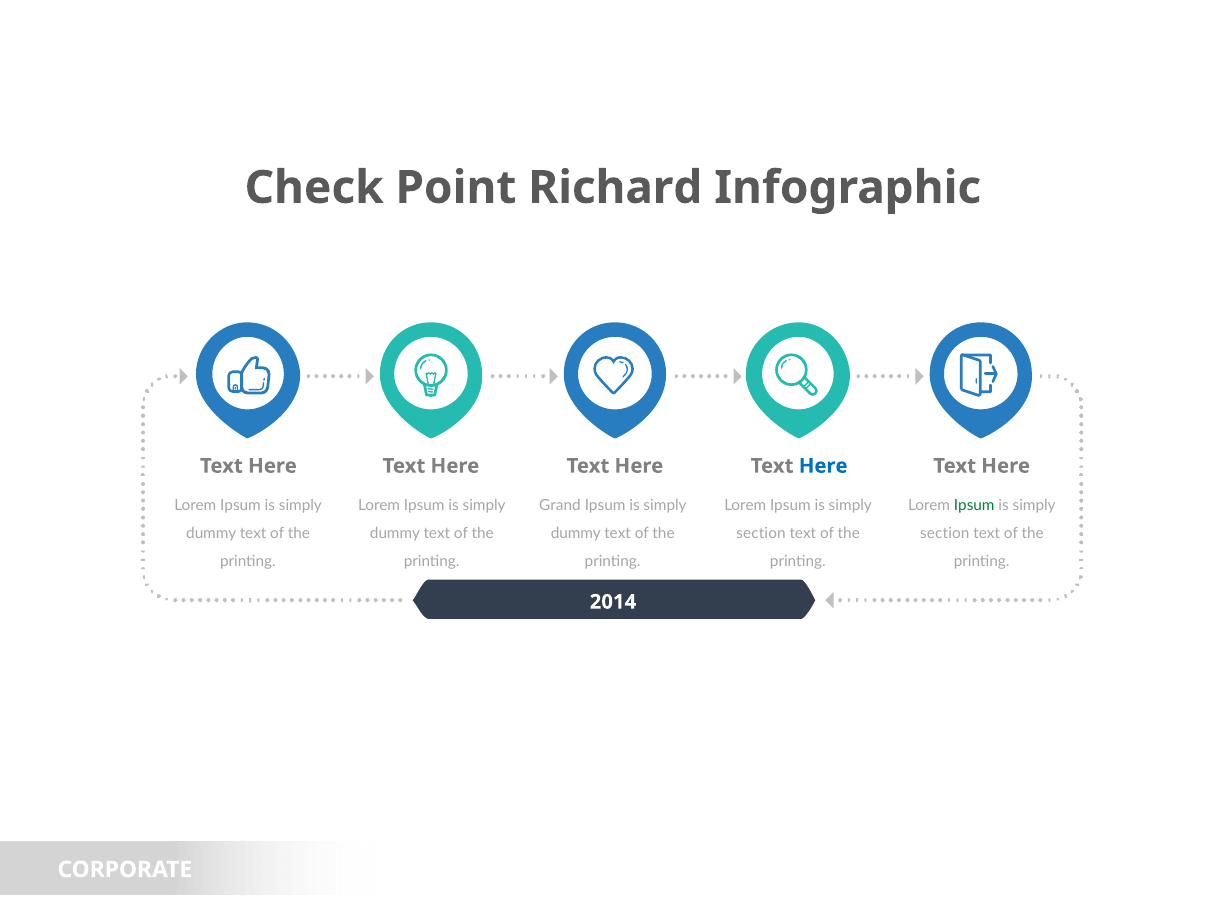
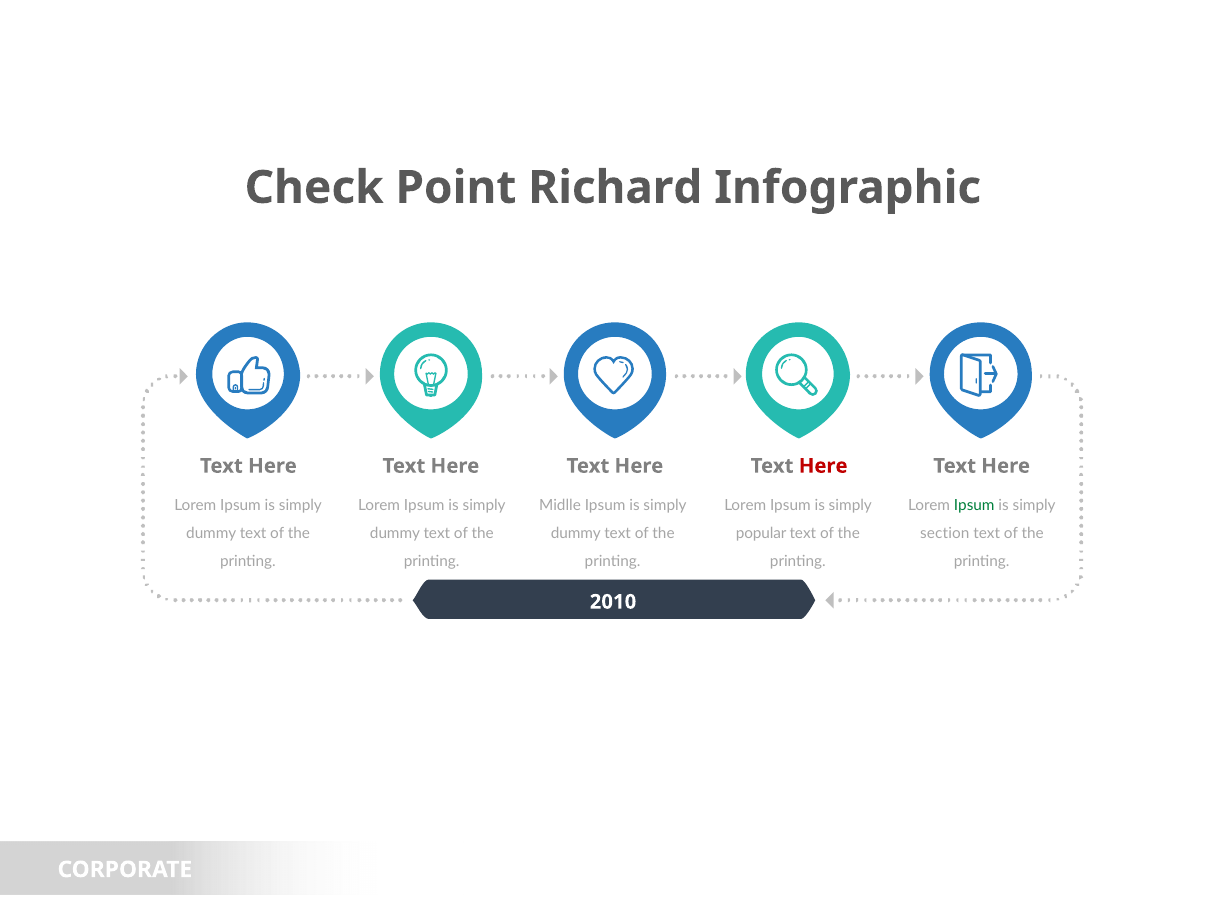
Here at (823, 466) colour: blue -> red
Grand: Grand -> Midlle
section at (761, 533): section -> popular
2014: 2014 -> 2010
